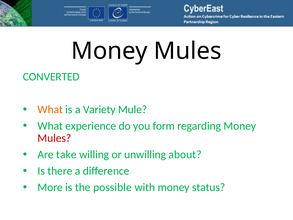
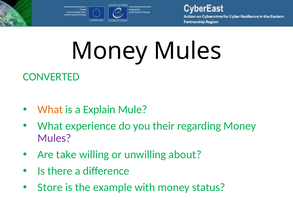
Variety: Variety -> Explain
form: form -> their
Mules at (54, 138) colour: red -> purple
More: More -> Store
possible: possible -> example
